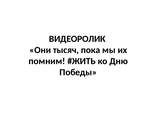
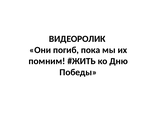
тысяч: тысяч -> погиб
